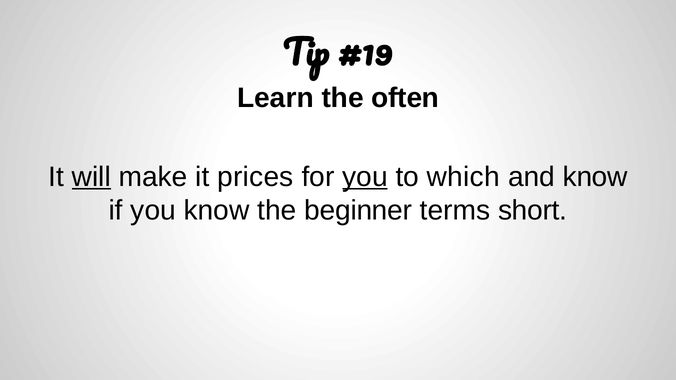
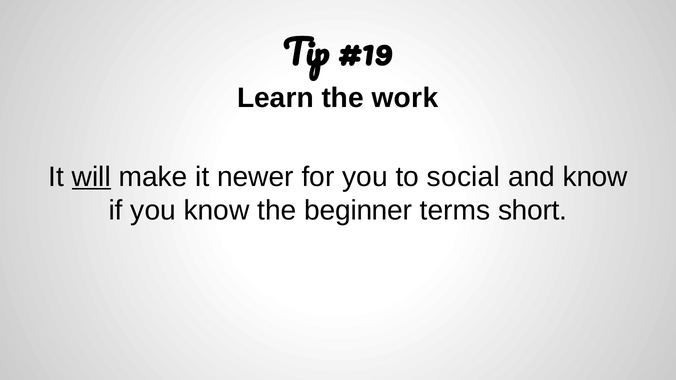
often: often -> work
prices: prices -> newer
you at (365, 177) underline: present -> none
which: which -> social
